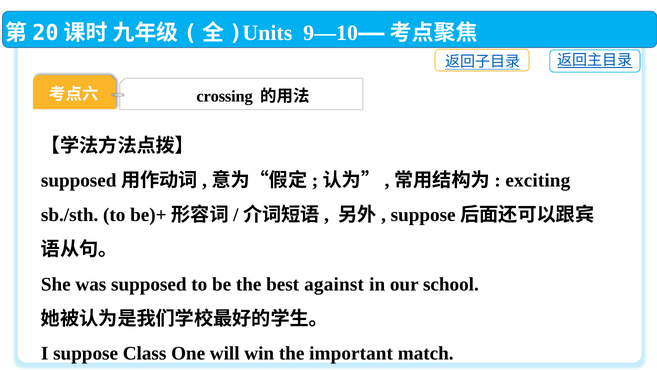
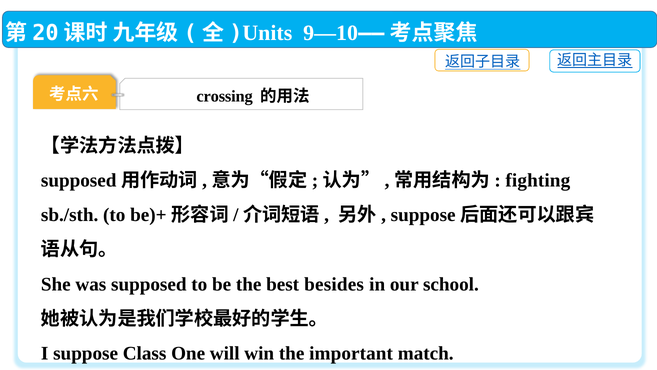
exciting: exciting -> fighting
against: against -> besides
